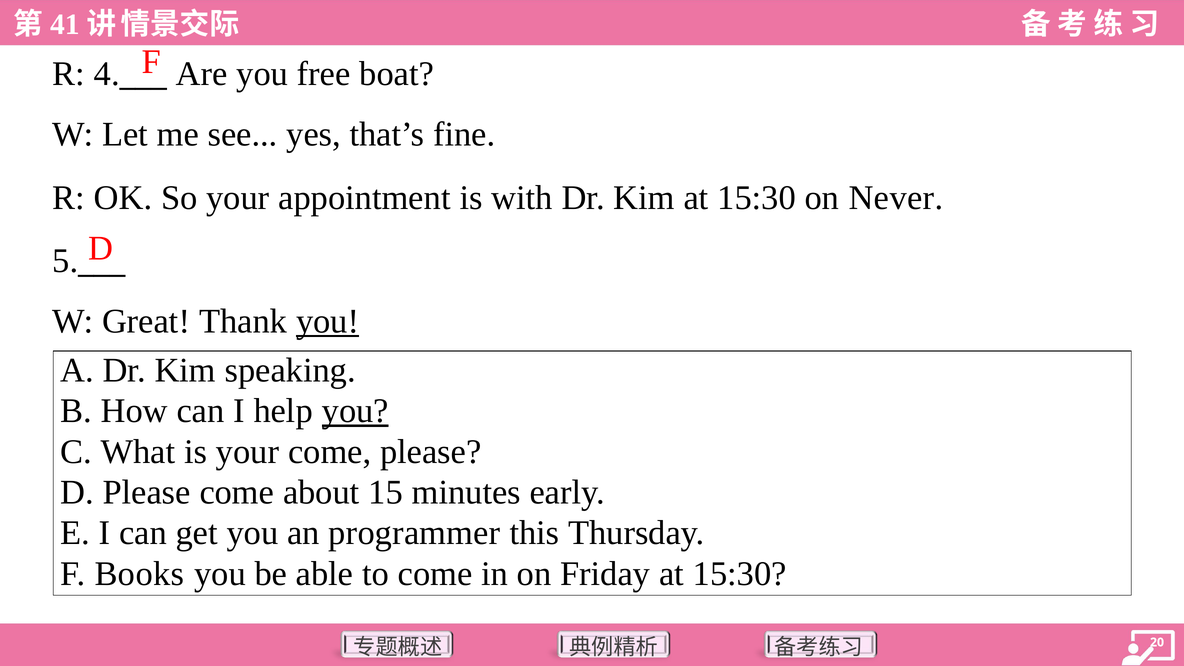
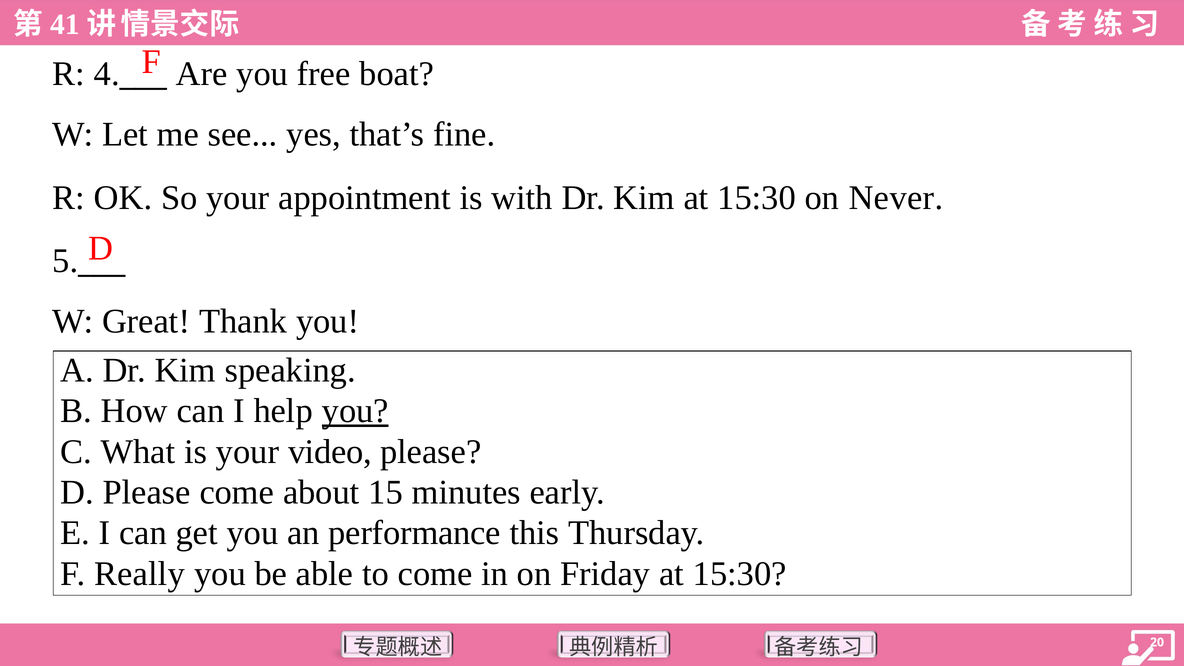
you at (328, 321) underline: present -> none
your come: come -> video
programmer: programmer -> performance
Books: Books -> Really
